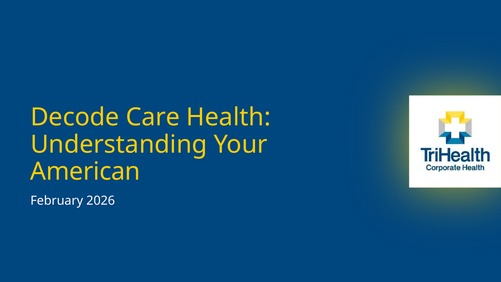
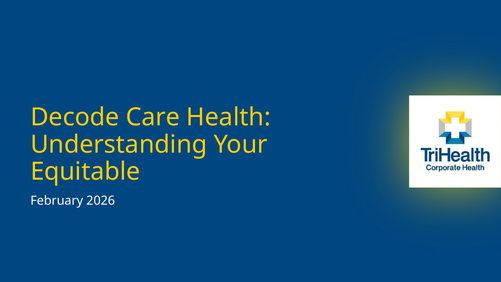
American: American -> Equitable
